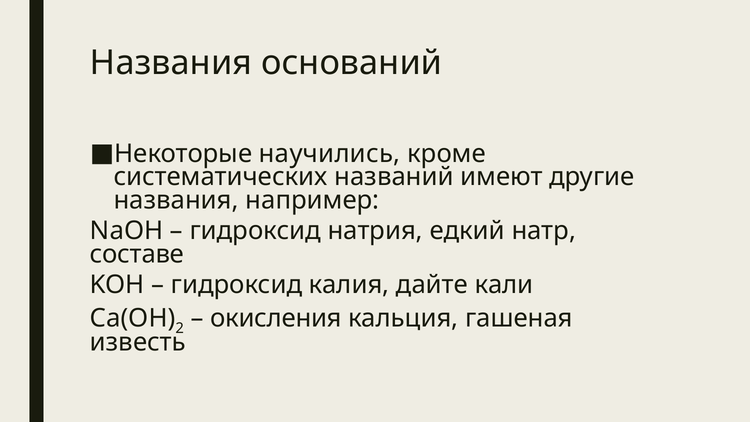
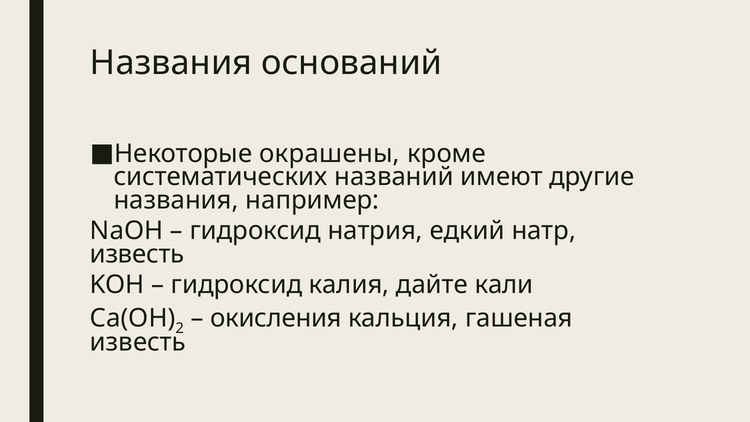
научились: научились -> окрашены
составе at (137, 254): составе -> известь
